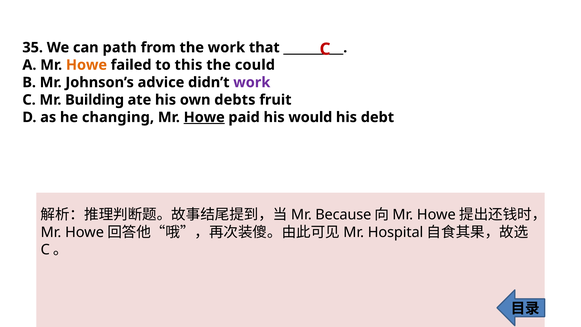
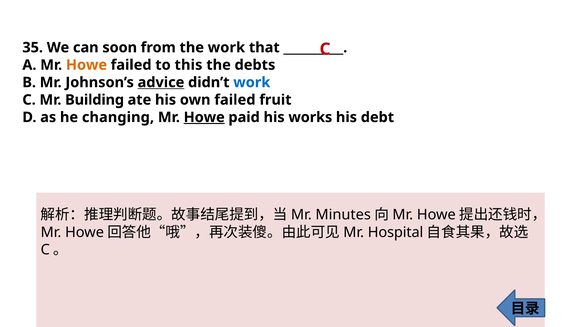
path: path -> soon
could: could -> debts
advice underline: none -> present
work at (252, 82) colour: purple -> blue
own debts: debts -> failed
would: would -> works
Because: Because -> Minutes
